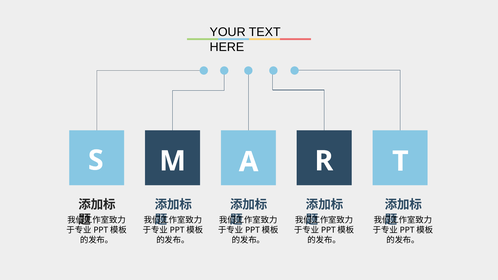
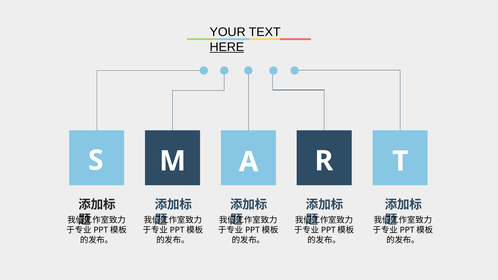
HERE underline: none -> present
